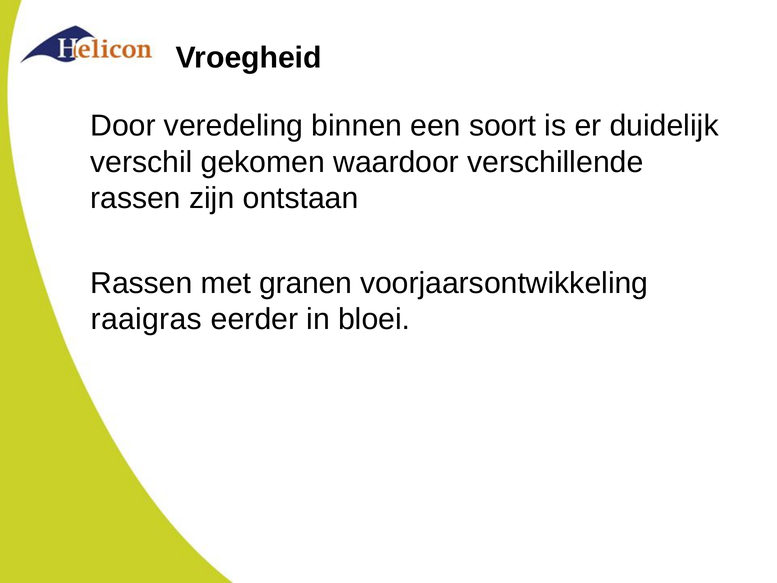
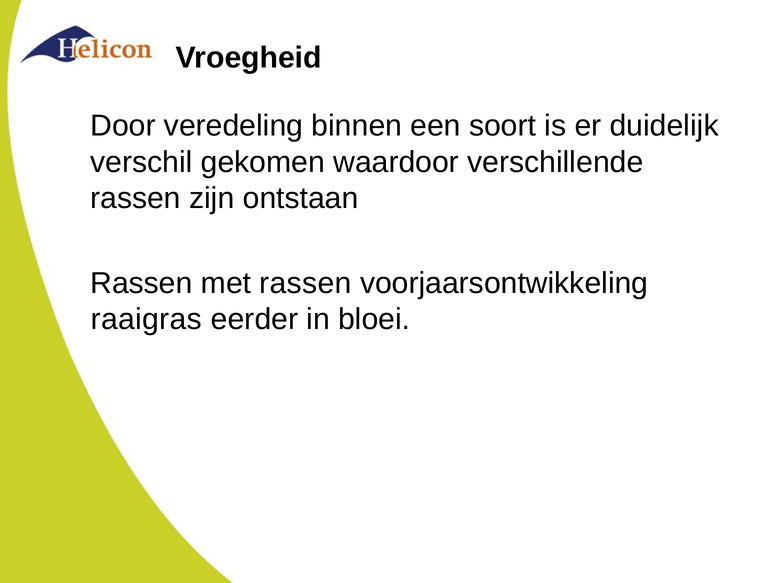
met granen: granen -> rassen
